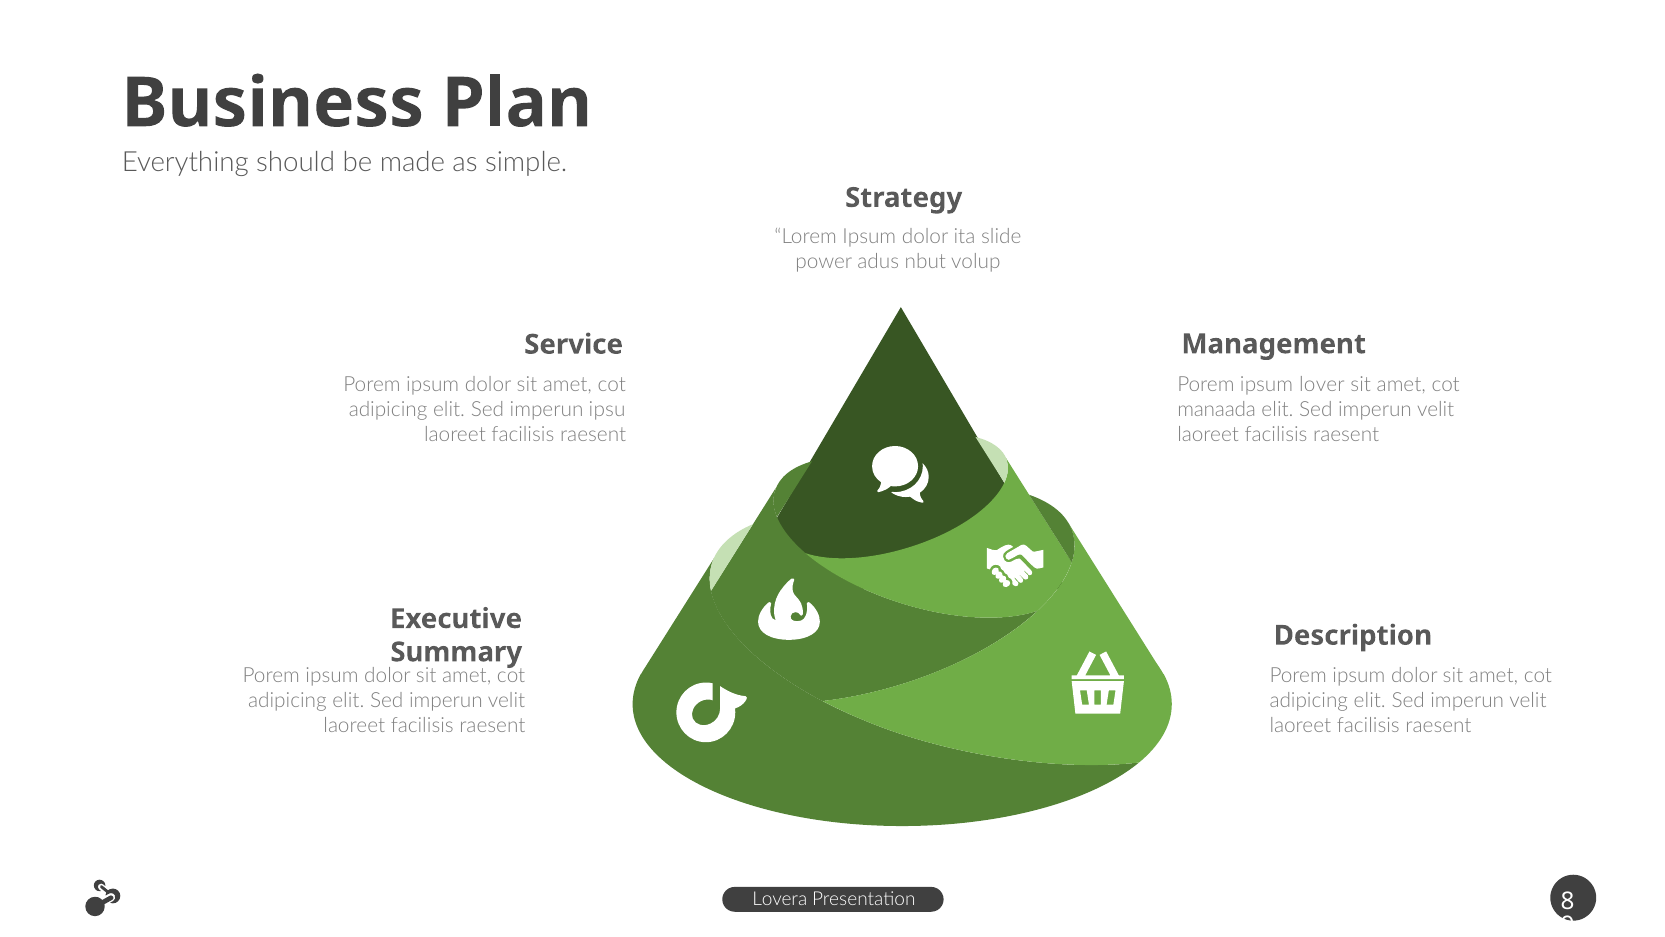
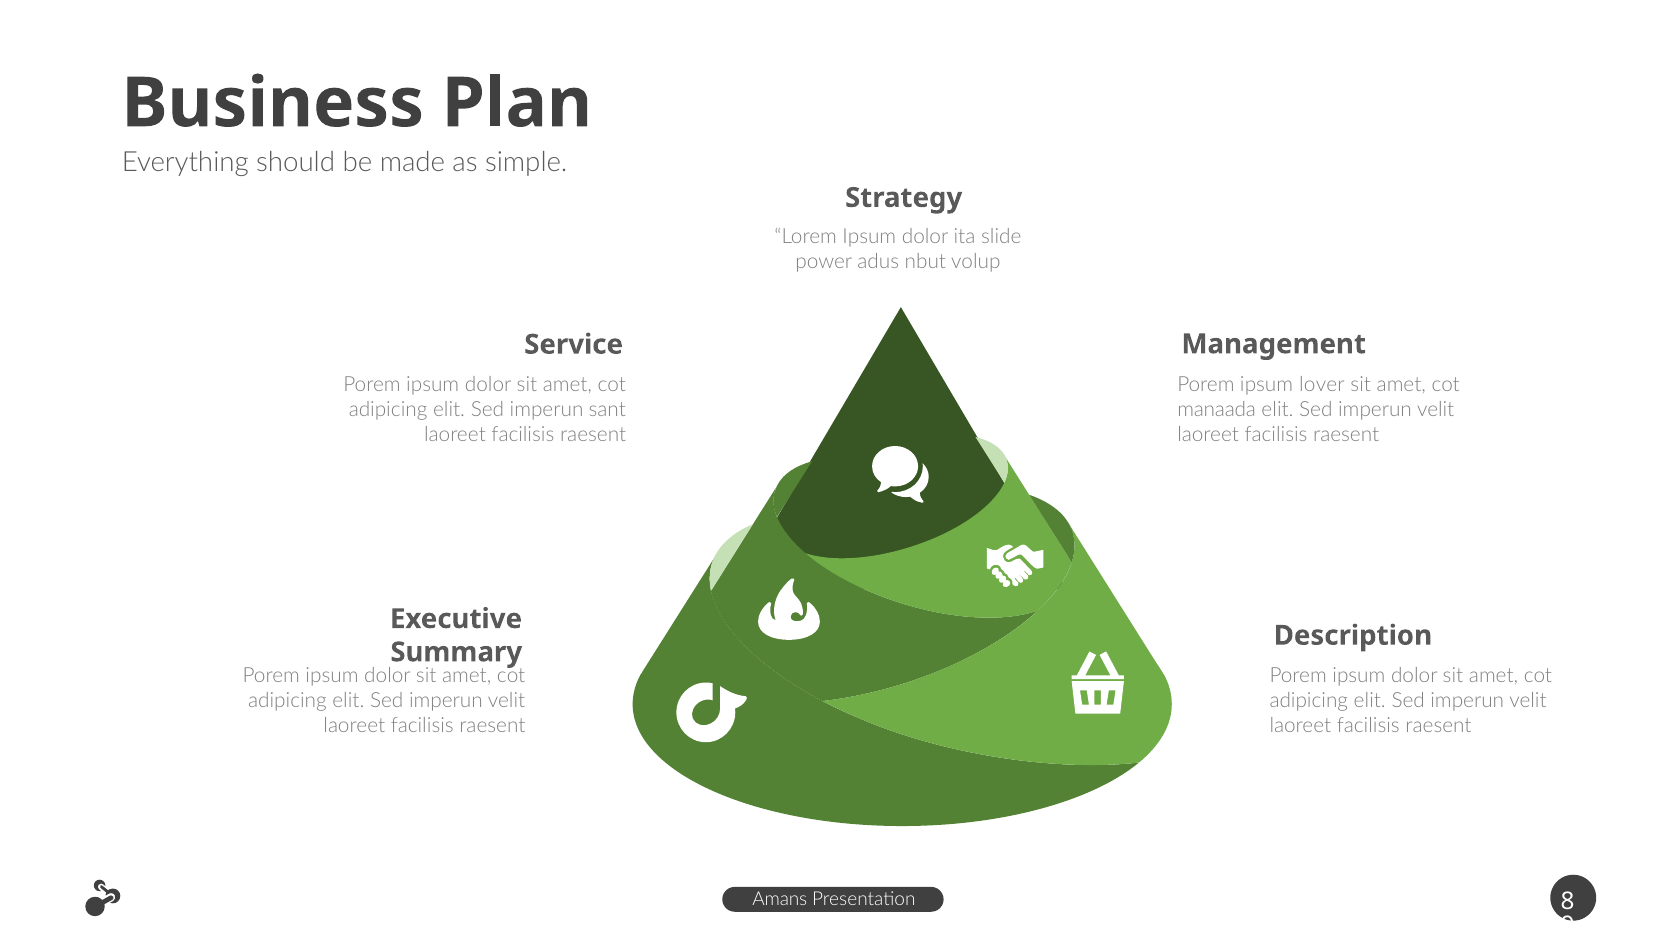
ipsu: ipsu -> sant
Lovera: Lovera -> Amans
